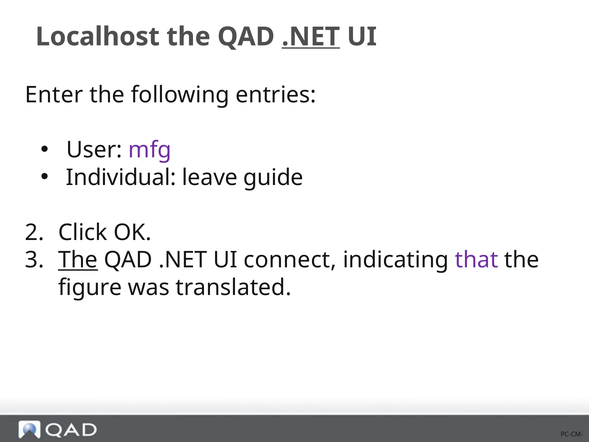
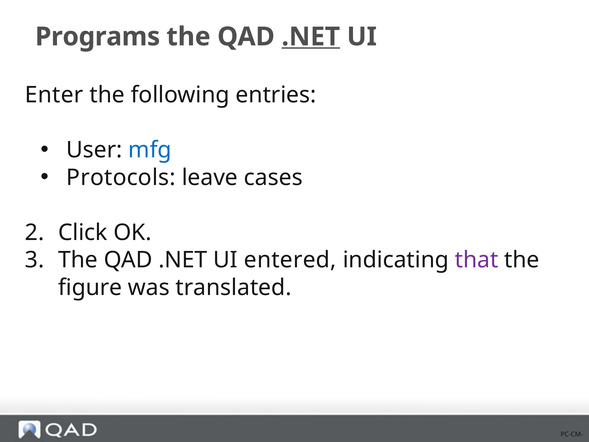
Localhost: Localhost -> Programs
mfg colour: purple -> blue
Individual: Individual -> Protocols
guide: guide -> cases
The at (78, 260) underline: present -> none
connect: connect -> entered
